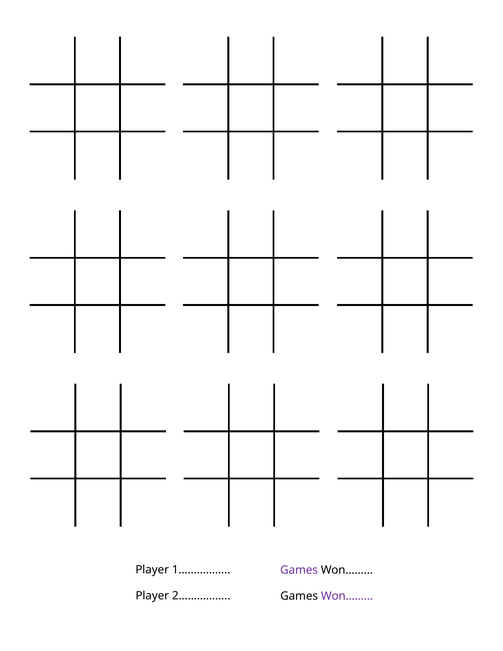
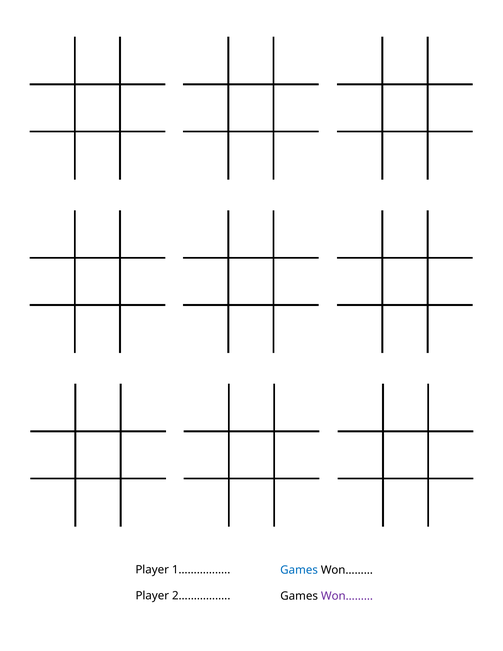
Games at (299, 570) colour: purple -> blue
